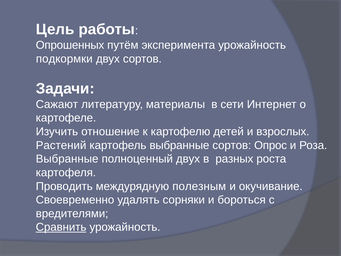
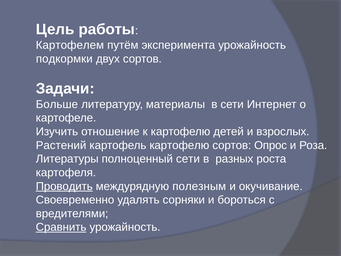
Опрошенных: Опрошенных -> Картофелем
Сажают: Сажают -> Больше
картофель выбранные: выбранные -> картофелю
Выбранные at (67, 159): Выбранные -> Литературы
полноценный двух: двух -> сети
Проводить underline: none -> present
